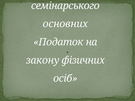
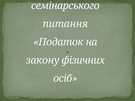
основних: основних -> питання
